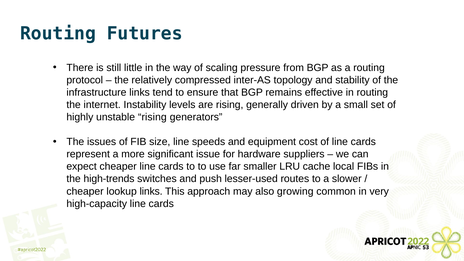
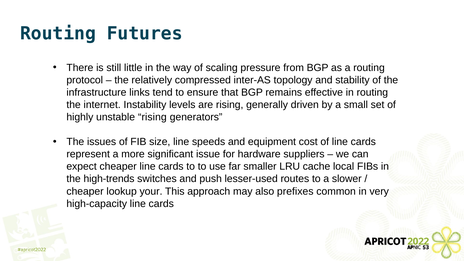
lookup links: links -> your
growing: growing -> prefixes
